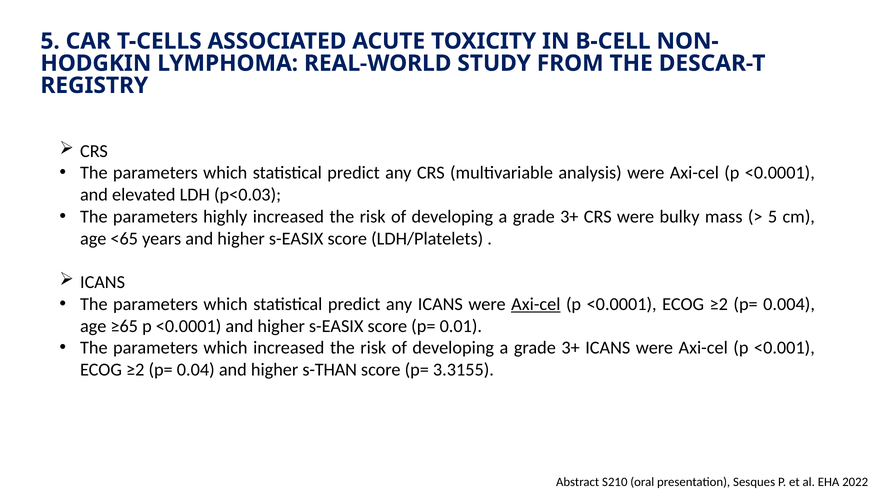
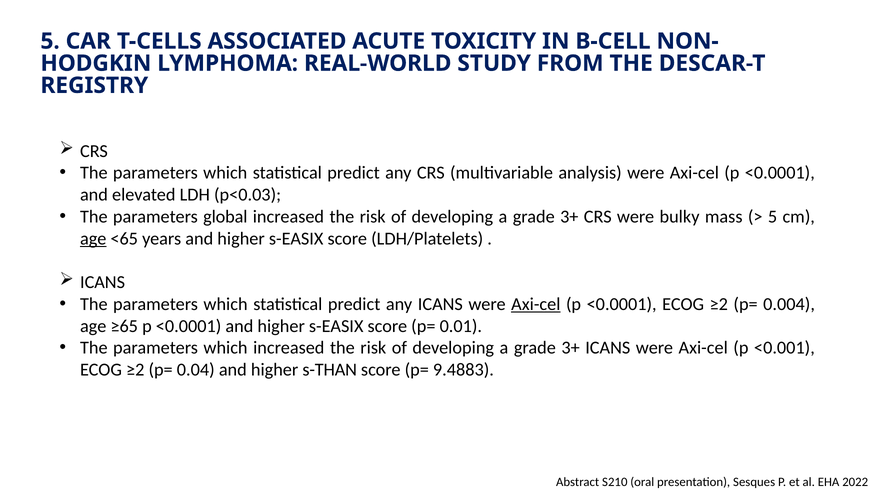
highly: highly -> global
age at (93, 239) underline: none -> present
3.3155: 3.3155 -> 9.4883
